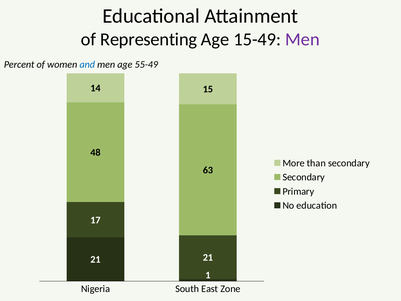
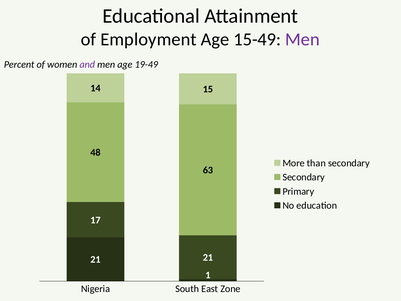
Representing: Representing -> Employment
and colour: blue -> purple
55-49: 55-49 -> 19-49
